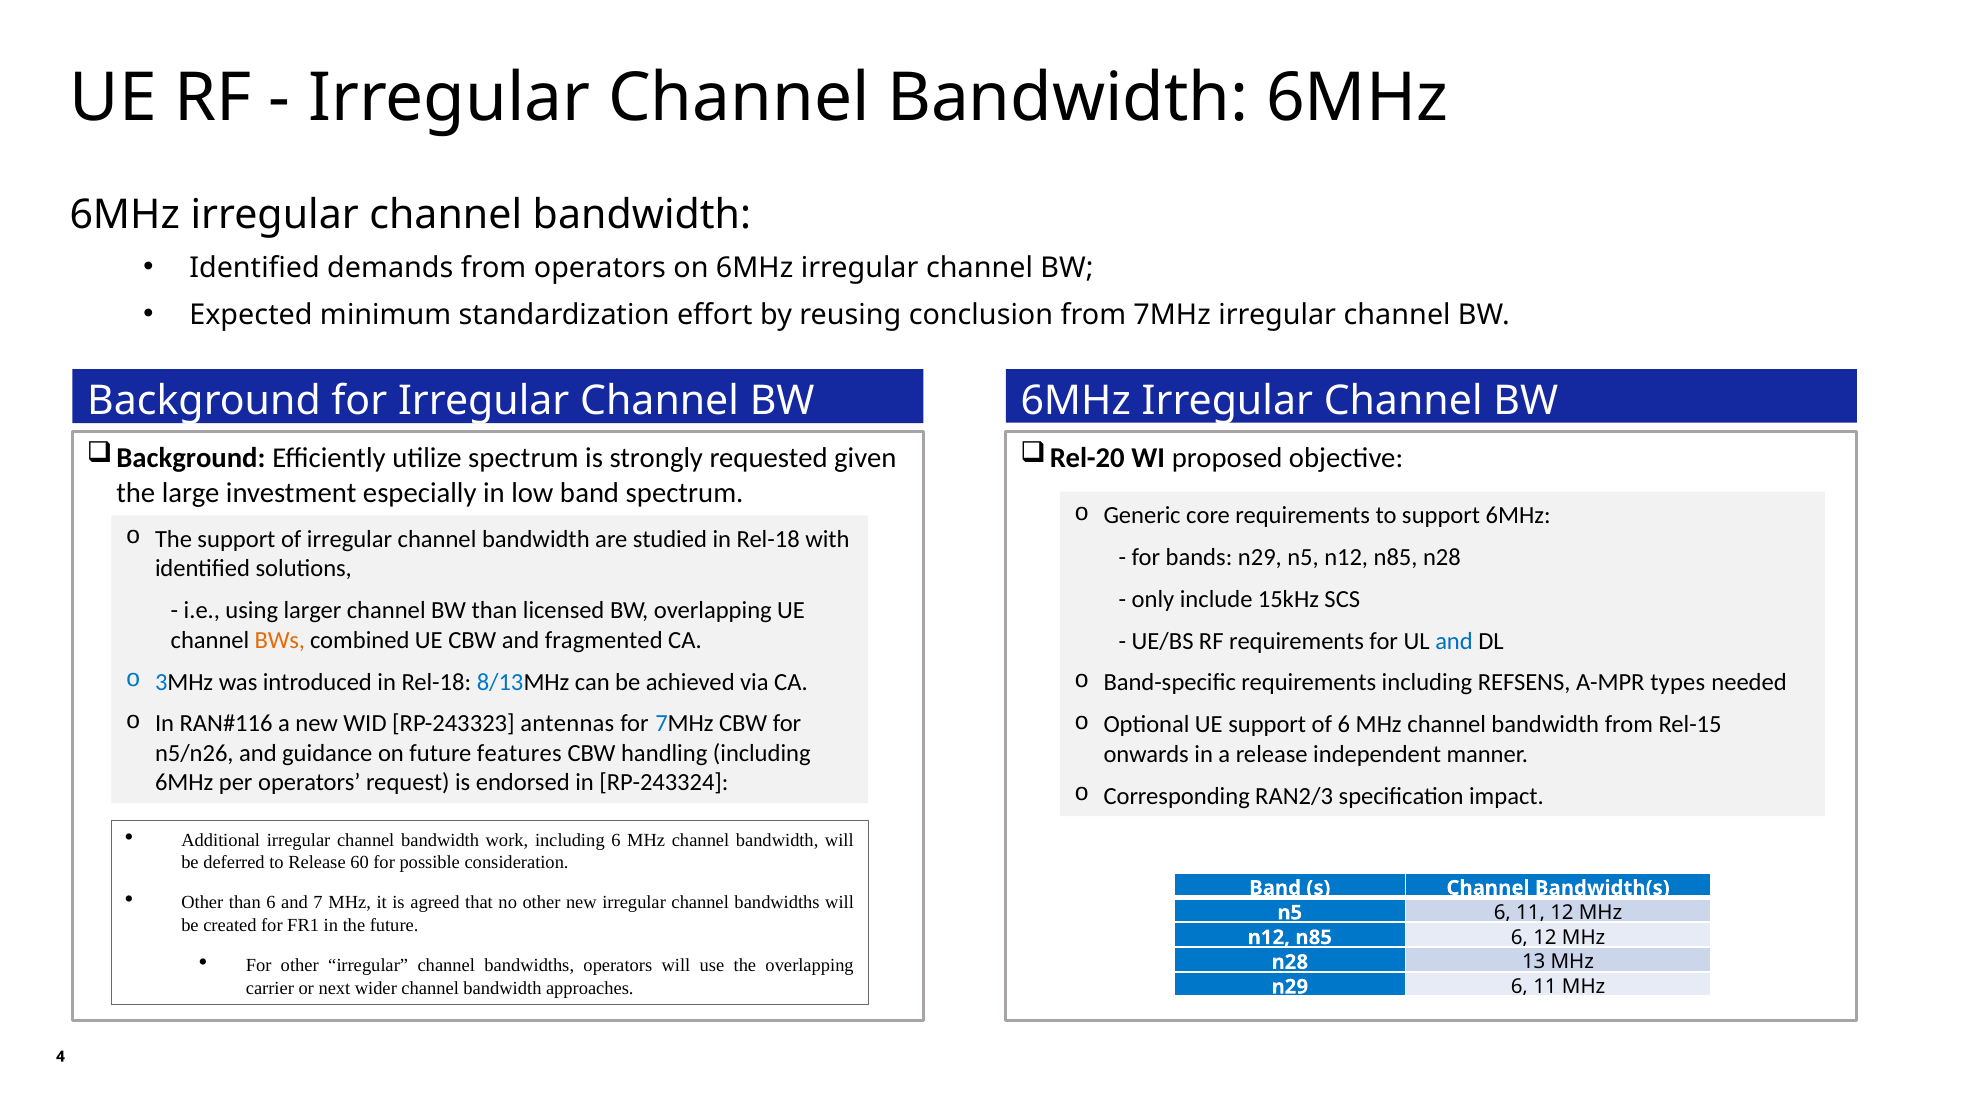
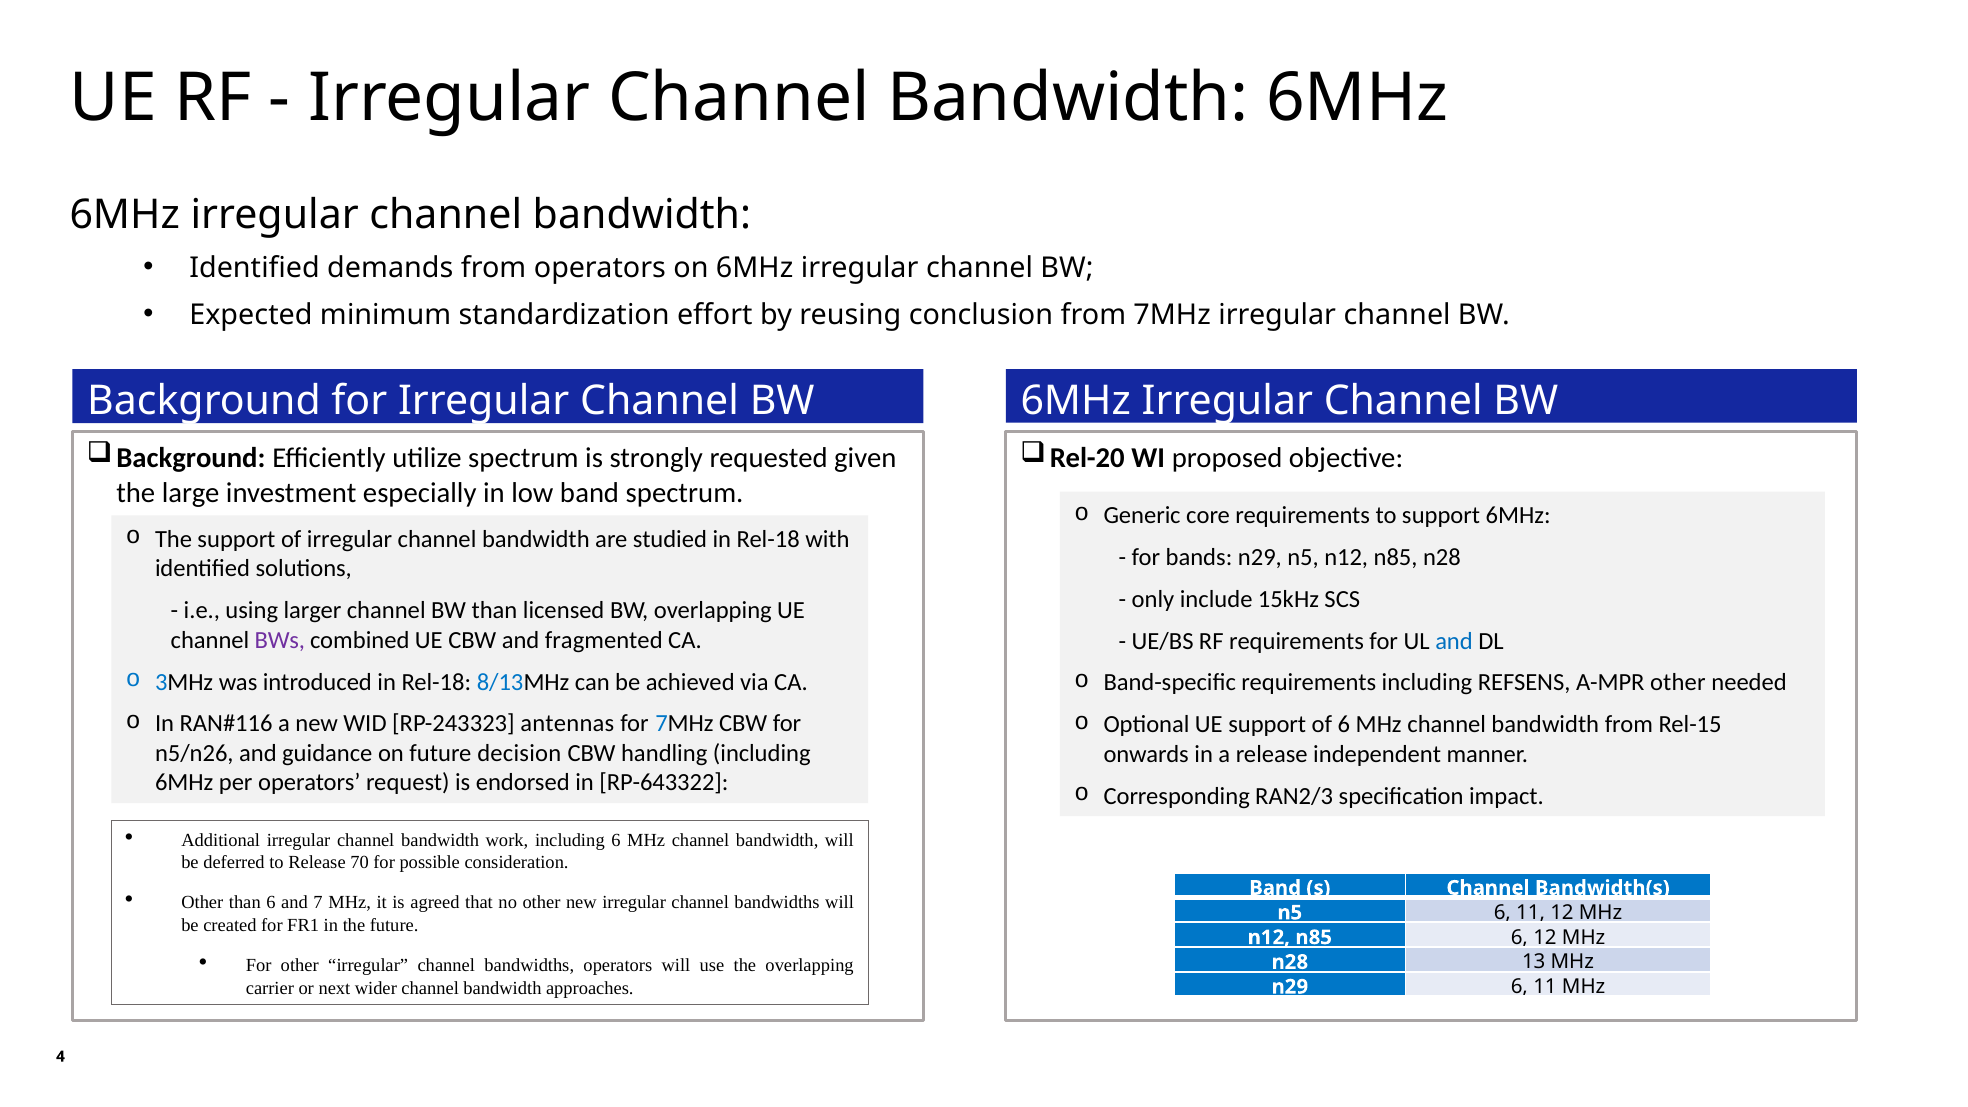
BWs colour: orange -> purple
A-MPR types: types -> other
features: features -> decision
RP-243324: RP-243324 -> RP-643322
60: 60 -> 70
